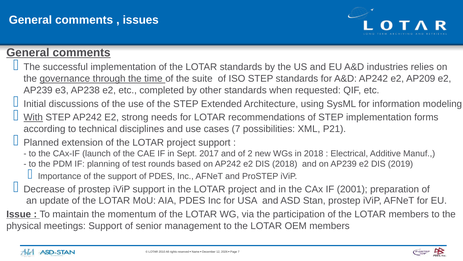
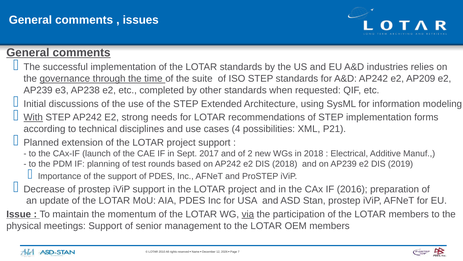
cases 7: 7 -> 4
2001: 2001 -> 2016
via underline: none -> present
